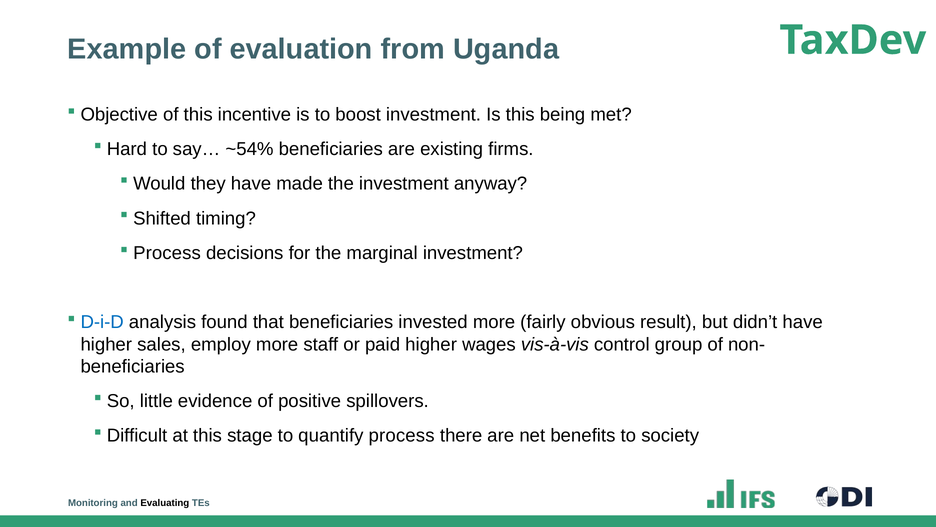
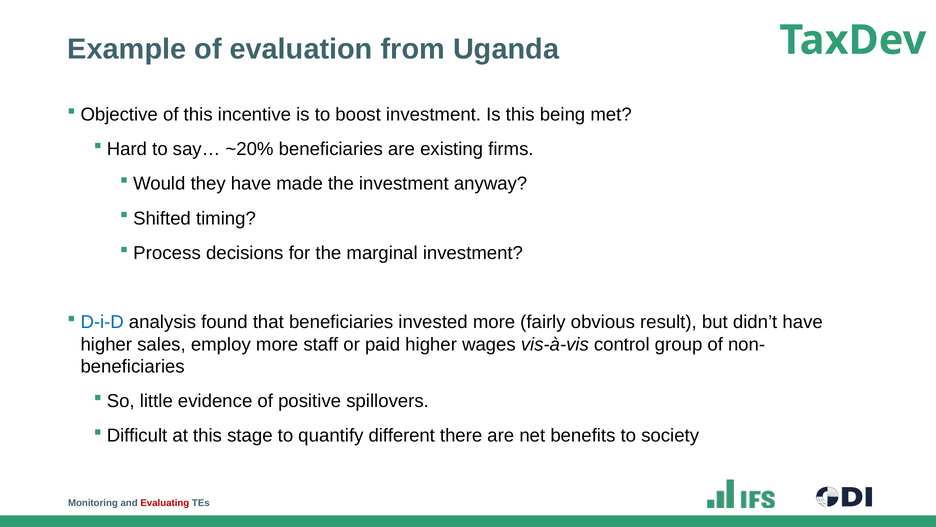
~54%: ~54% -> ~20%
quantify process: process -> different
Evaluating colour: black -> red
